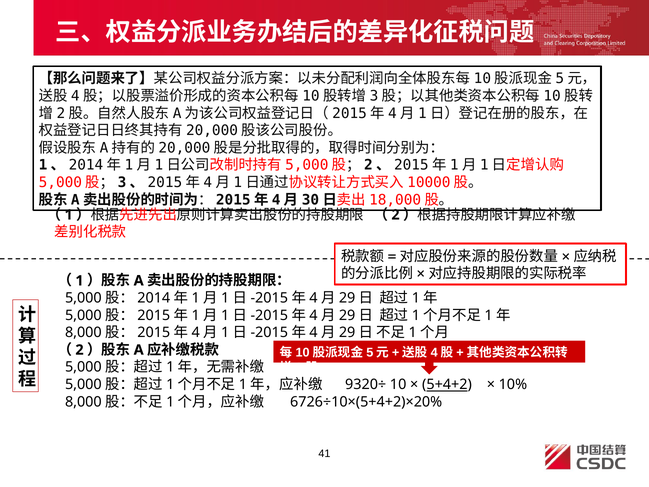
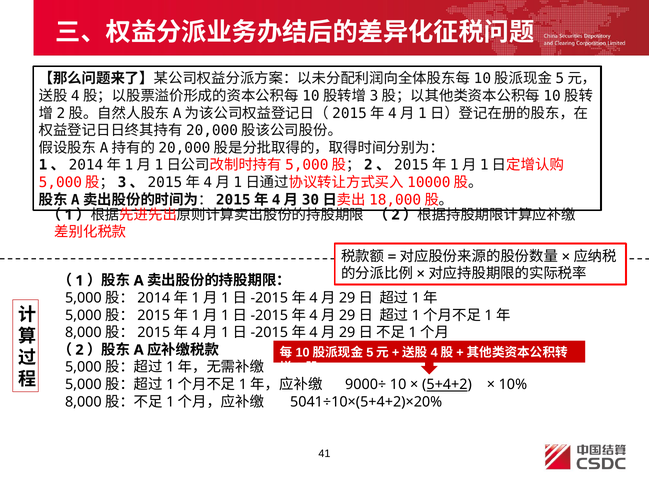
9320÷: 9320÷ -> 9000÷
6726÷10×(5+4+2)×20%: 6726÷10×(5+4+2)×20% -> 5041÷10×(5+4+2)×20%
